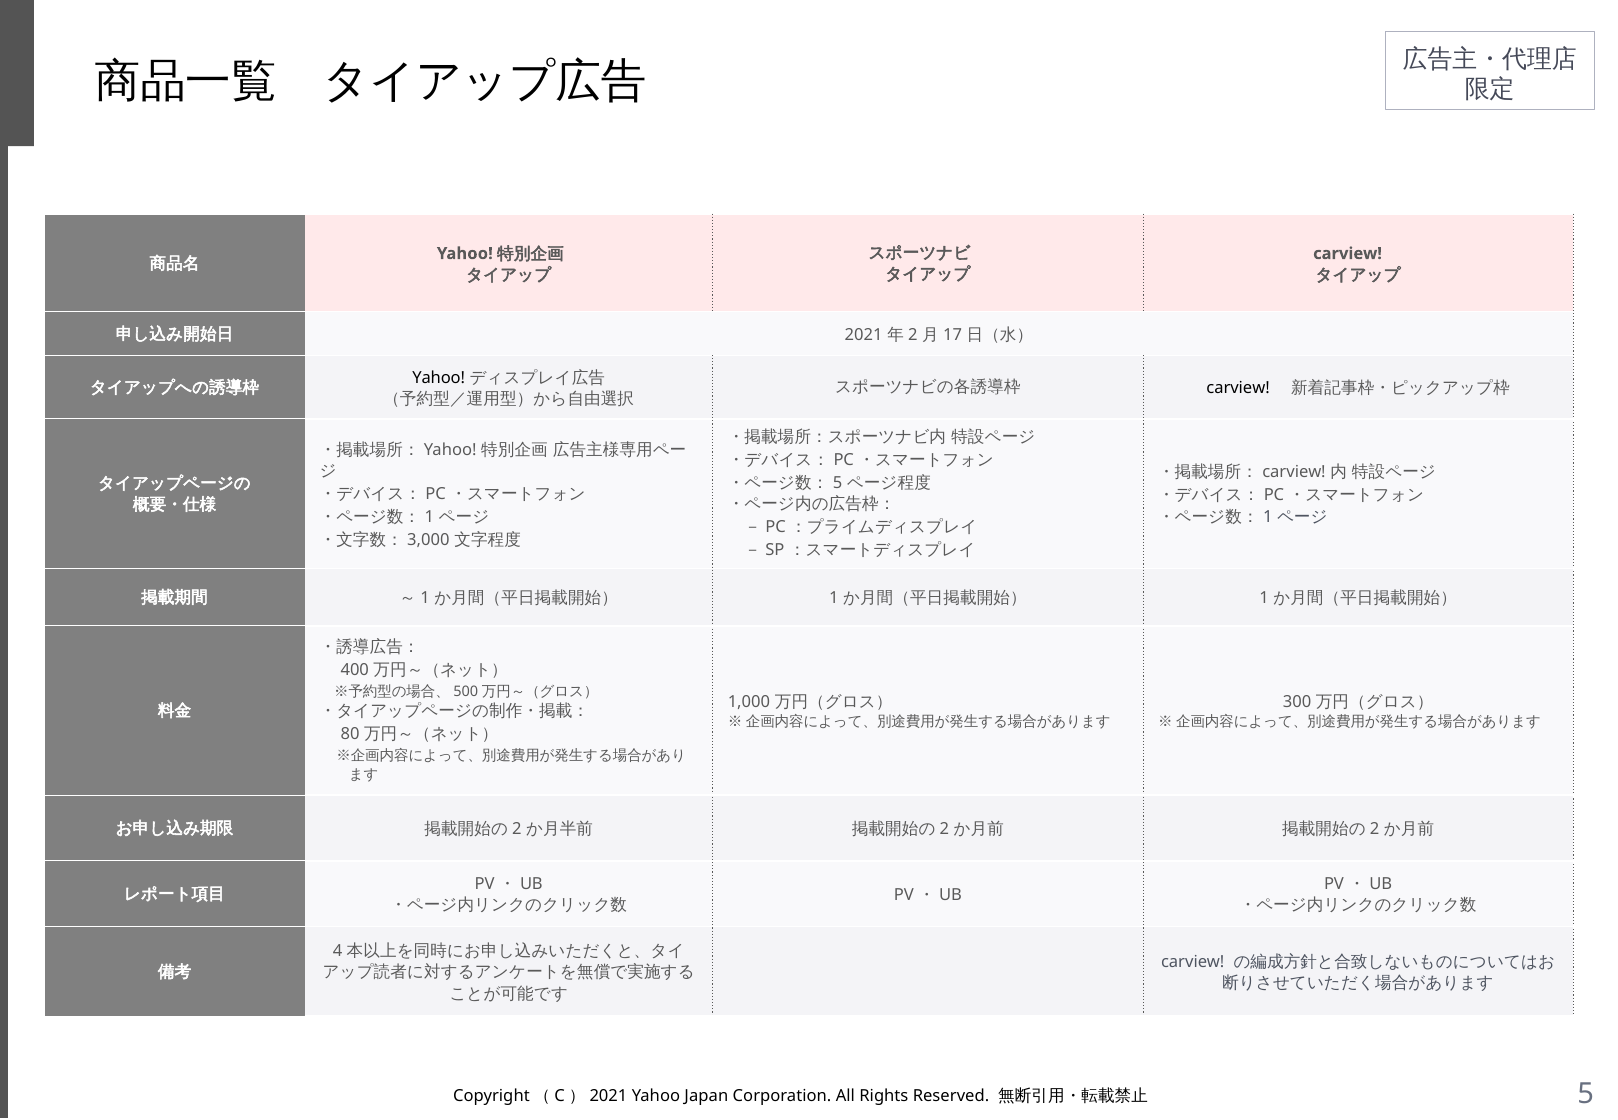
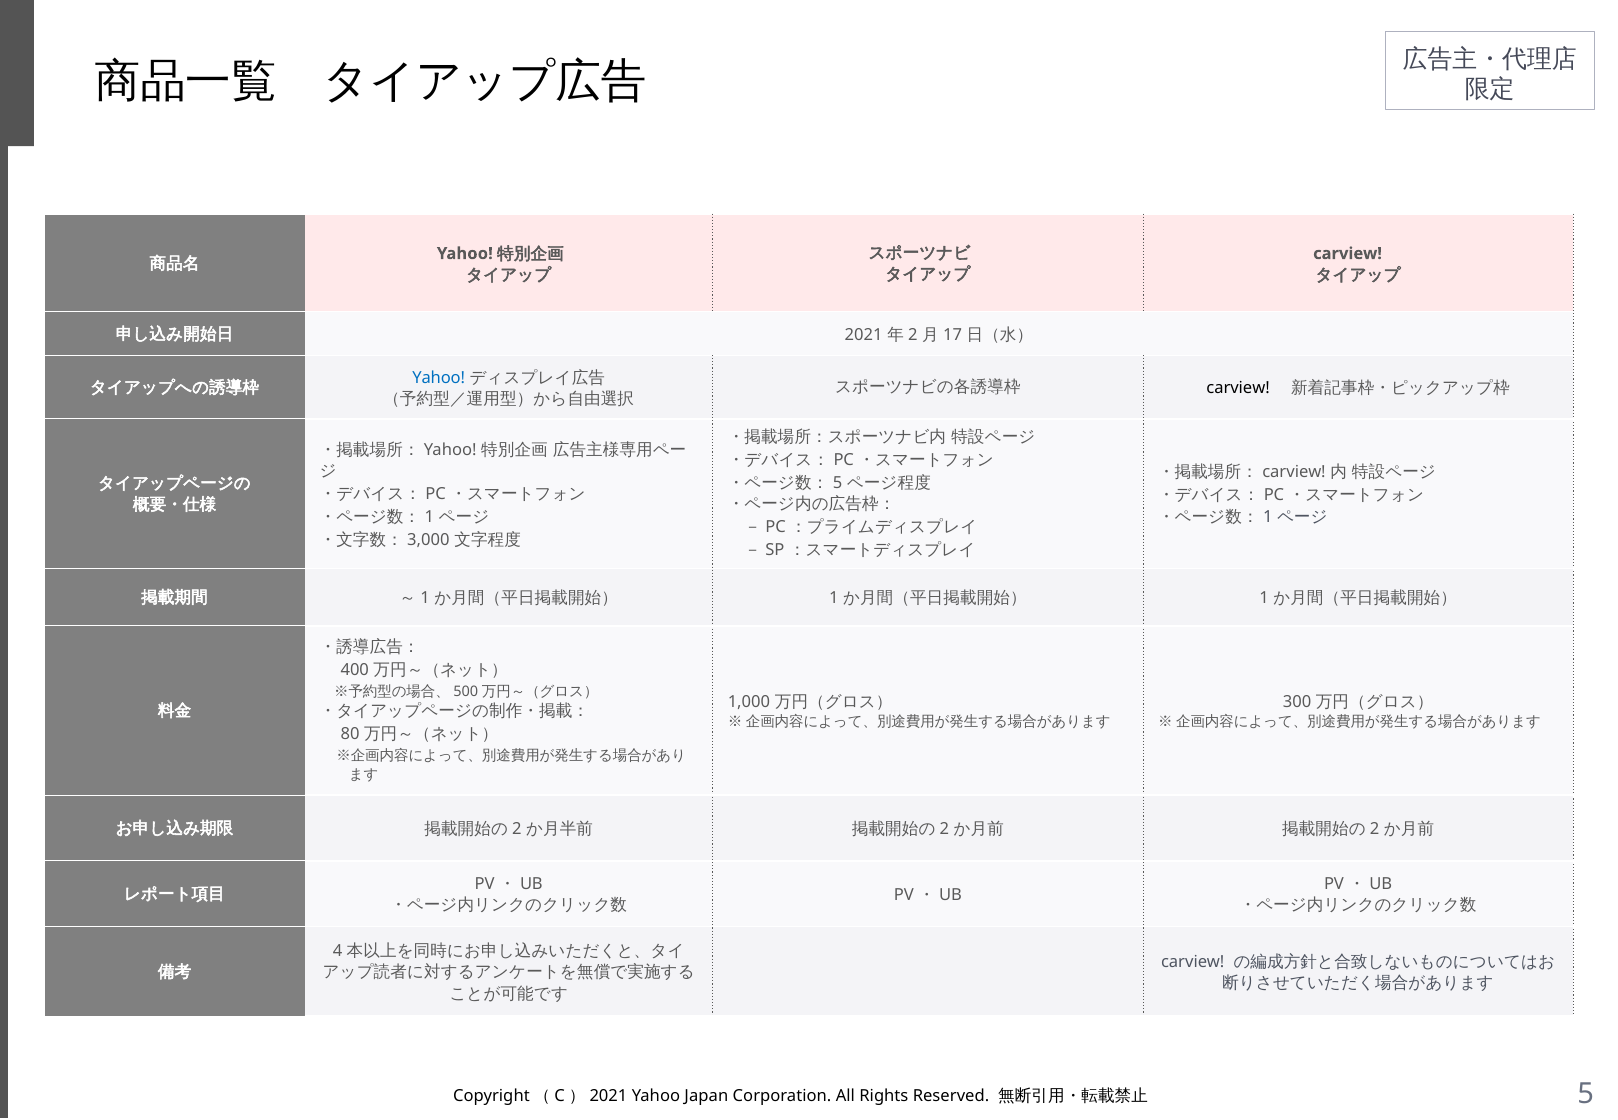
Yahoo at (439, 378) colour: black -> blue
